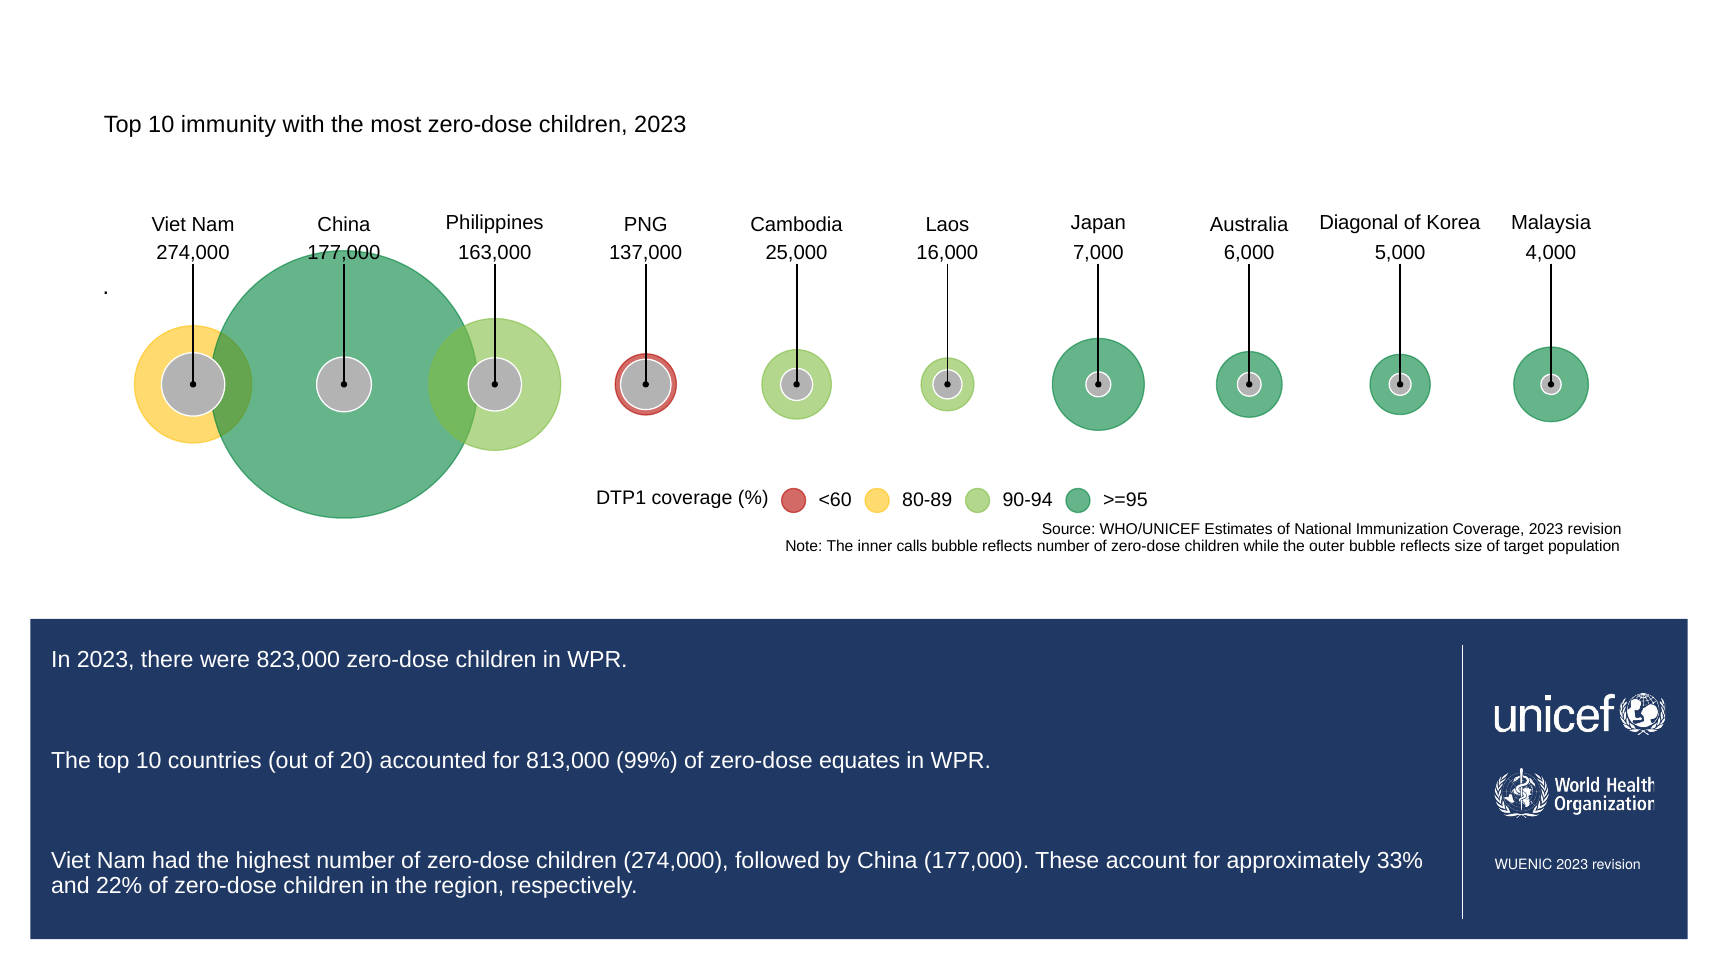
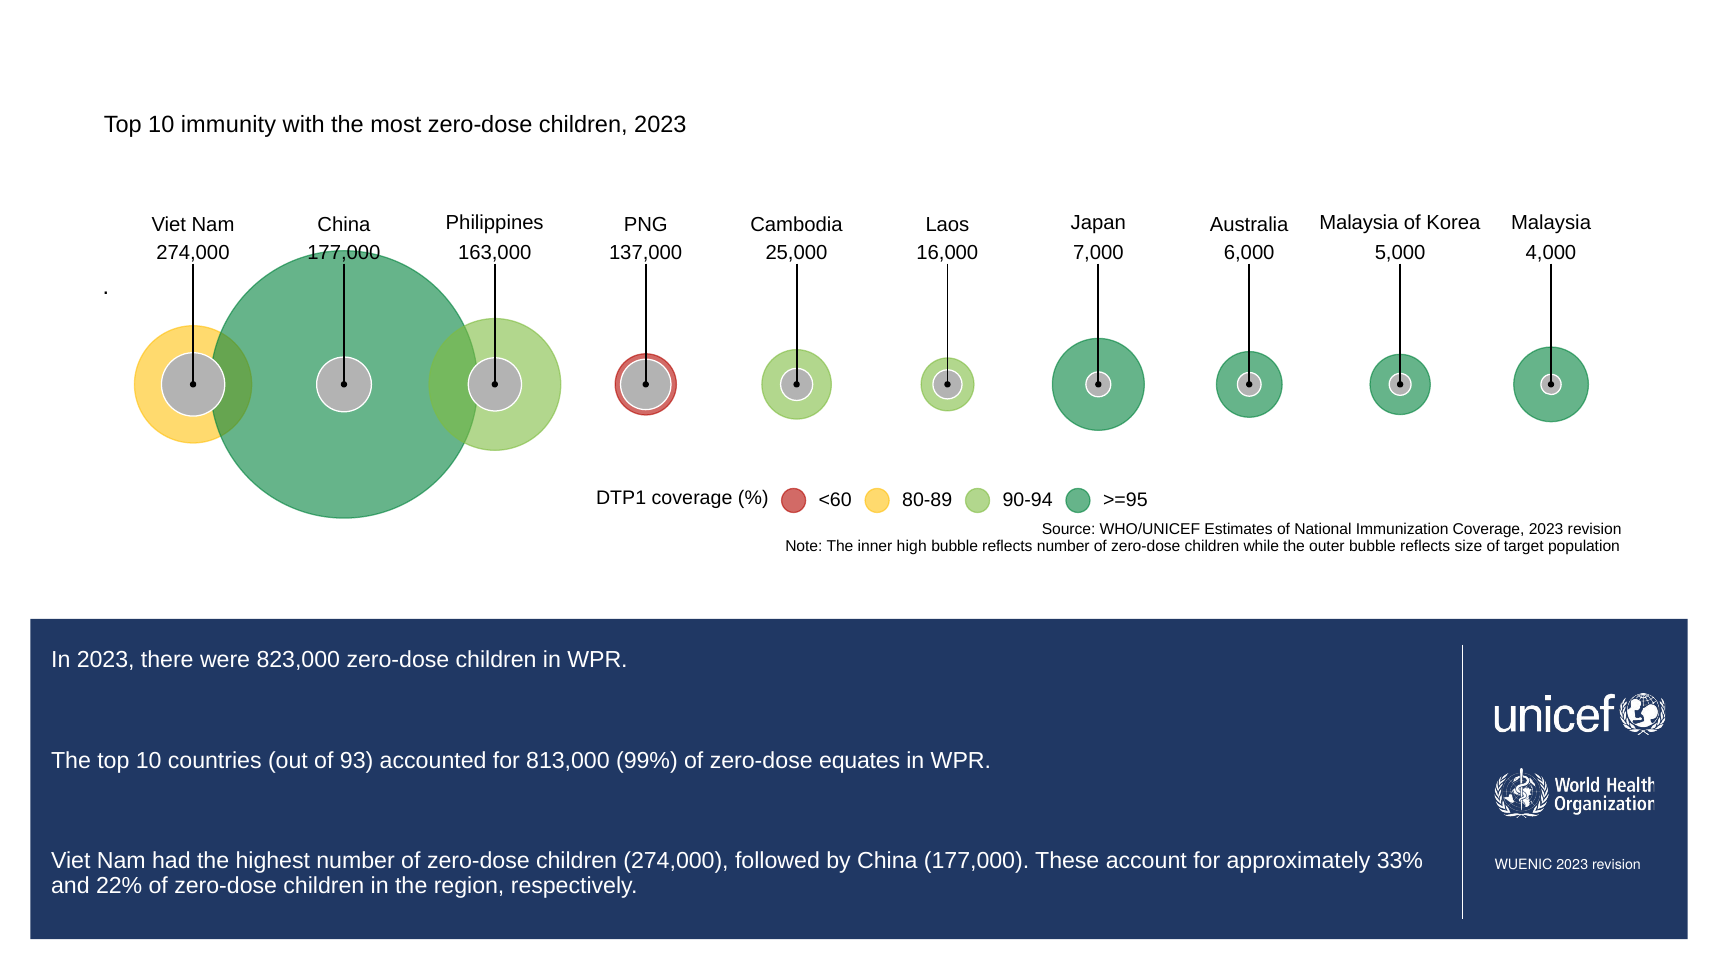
Diagonal at (1359, 223): Diagonal -> Malaysia
calls: calls -> high
20: 20 -> 93
